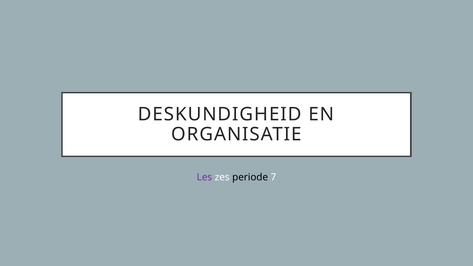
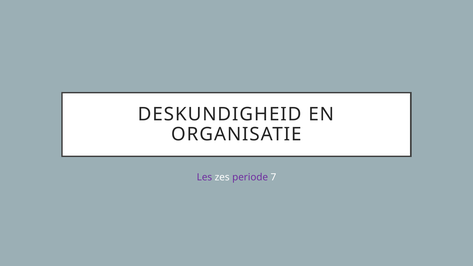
periode colour: black -> purple
